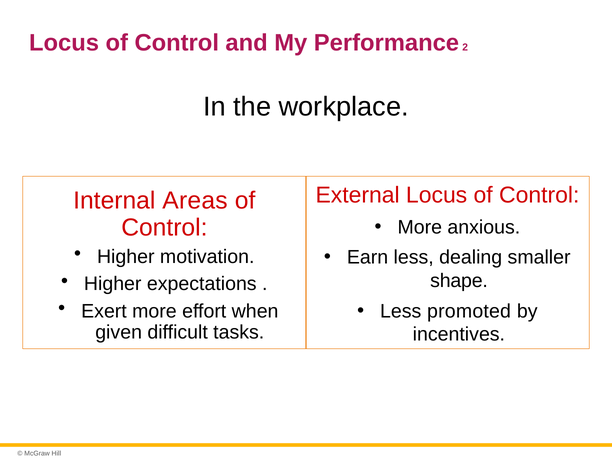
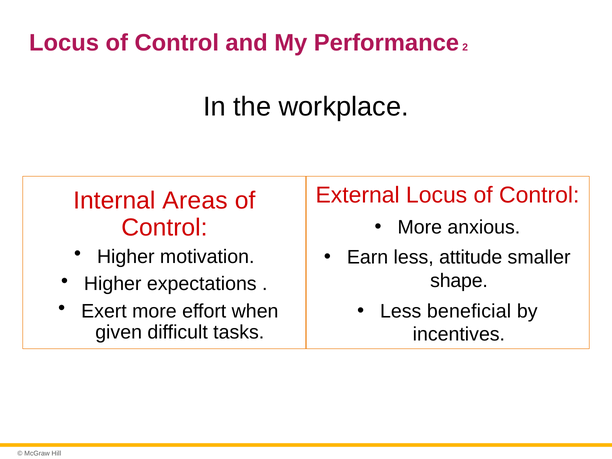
dealing: dealing -> attitude
promoted: promoted -> beneficial
